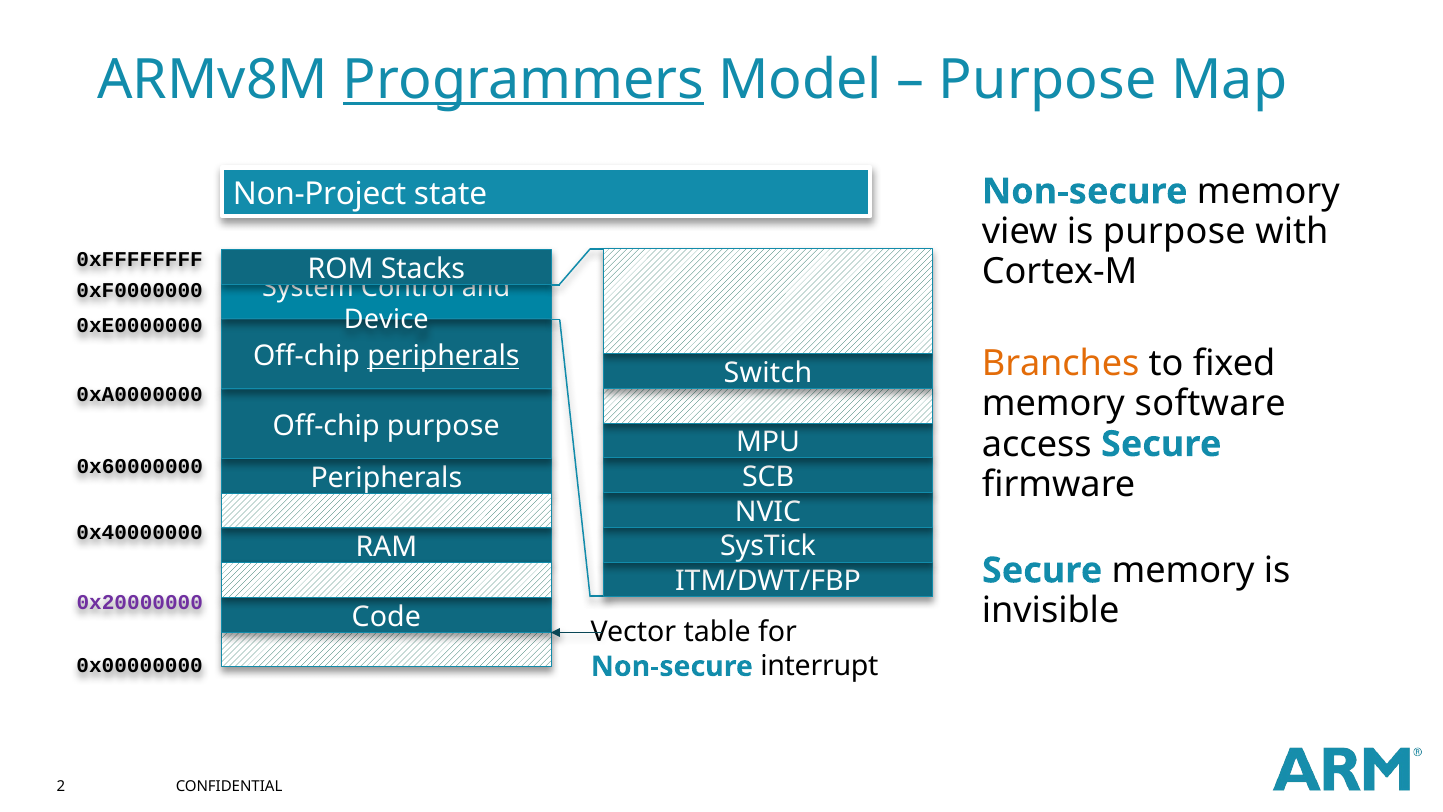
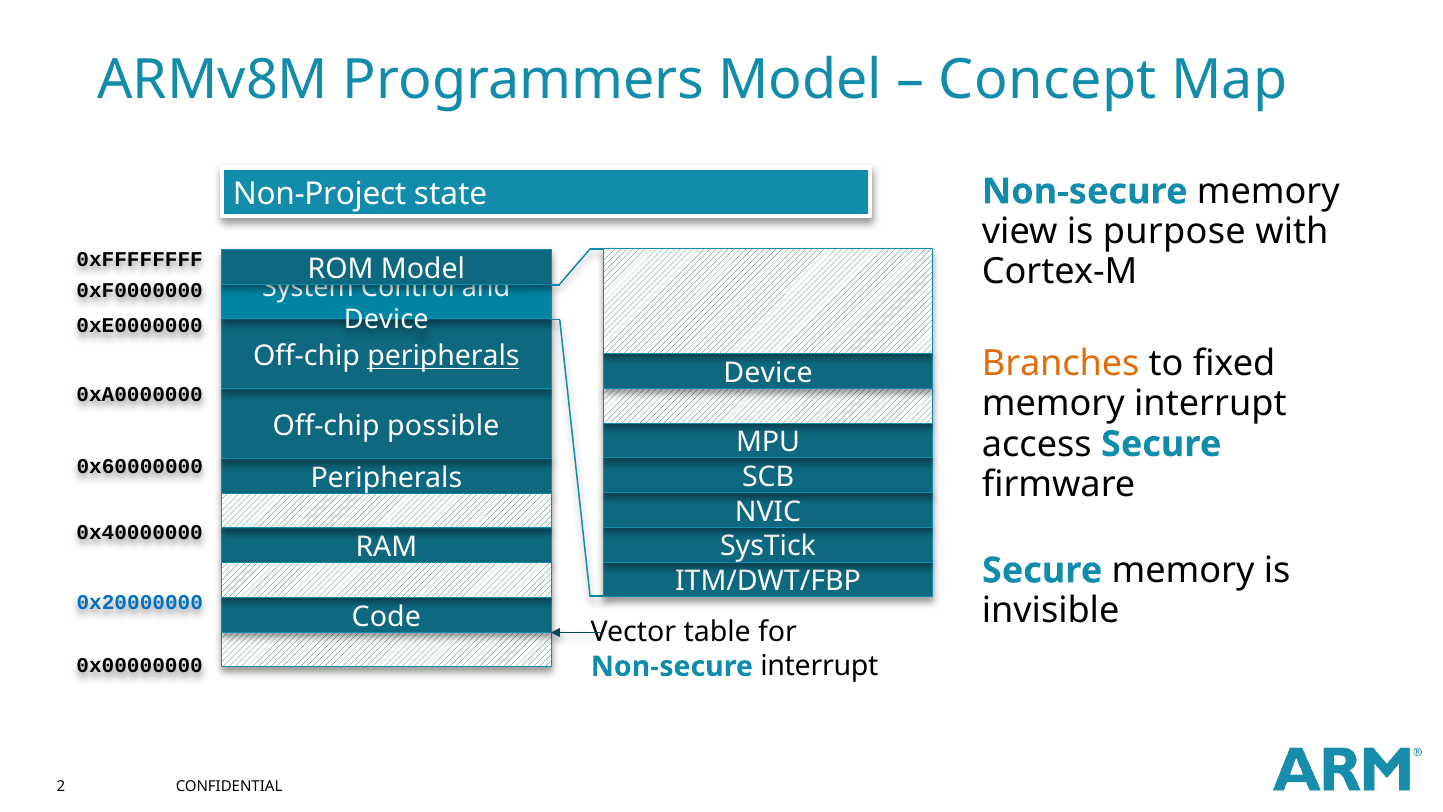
Programmers underline: present -> none
Purpose at (1048, 80): Purpose -> Concept
ROM Stacks: Stacks -> Model
Switch at (768, 373): Switch -> Device
memory software: software -> interrupt
Off-chip purpose: purpose -> possible
0x20000000 colour: purple -> blue
